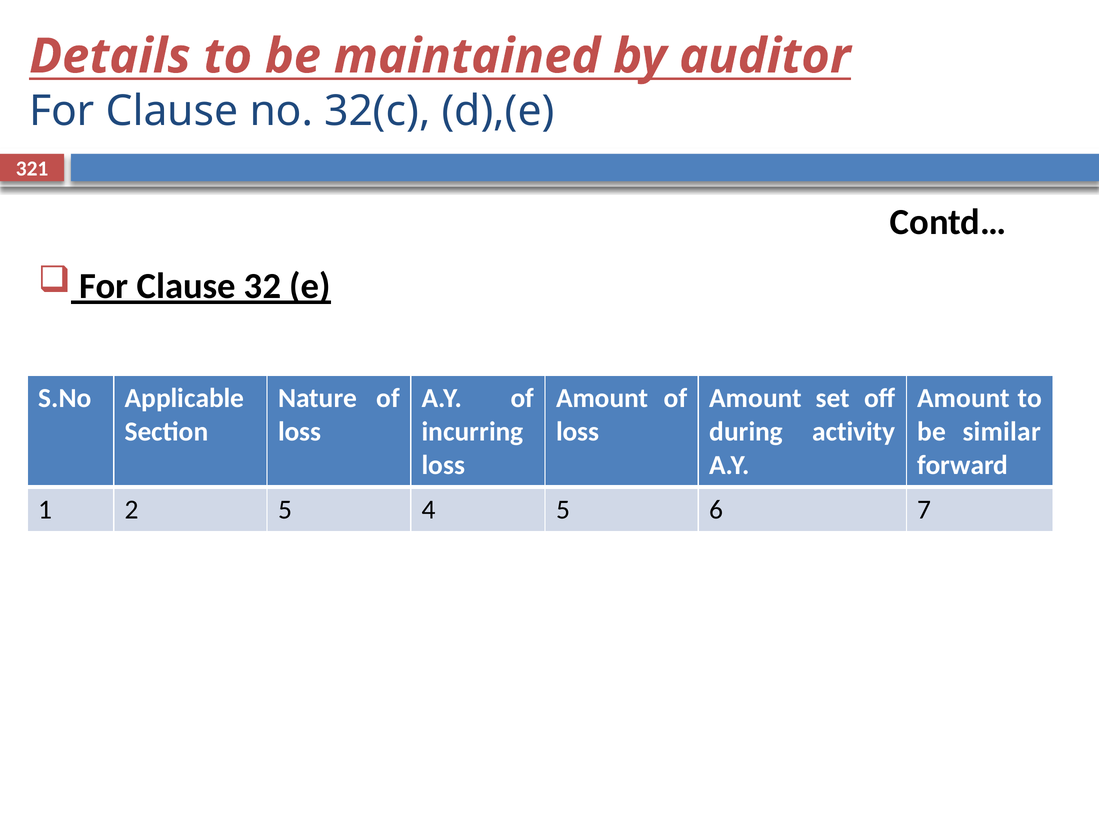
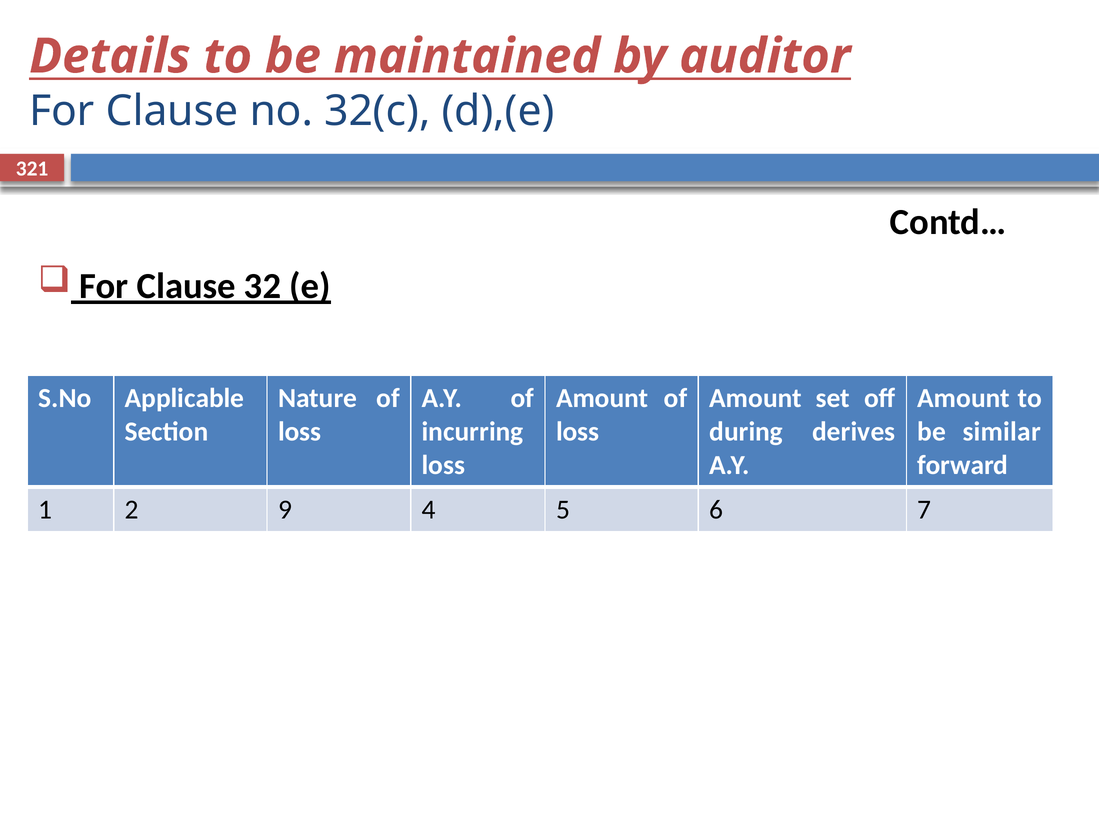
activity: activity -> derives
2 5: 5 -> 9
